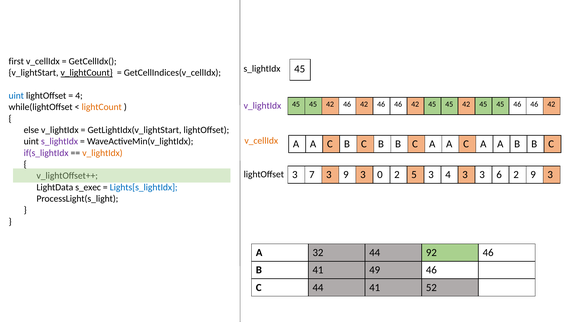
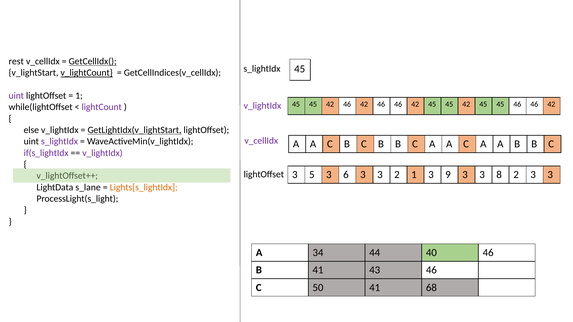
first: first -> rest
GetCellIdx( underline: none -> present
uint at (16, 96) colour: blue -> purple
4 at (79, 96): 4 -> 1
lightCount colour: orange -> purple
GetLightIdx(v_lightStart underline: none -> present
v_cellIdx at (261, 141) colour: orange -> purple
v_lightIdx at (102, 153) colour: orange -> purple
7: 7 -> 5
3 9: 9 -> 6
0 at (380, 175): 0 -> 3
2 5: 5 -> 1
3 4: 4 -> 9
6: 6 -> 8
2 9: 9 -> 3
s_exec: s_exec -> s_lane
Lights[s_lightIdx colour: blue -> orange
32: 32 -> 34
92: 92 -> 40
49: 49 -> 43
C 44: 44 -> 50
52: 52 -> 68
